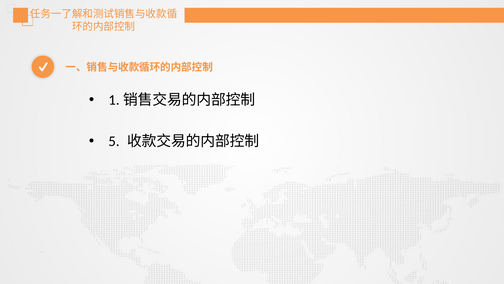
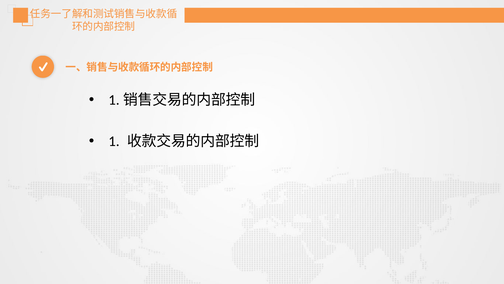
5: 5 -> 1
